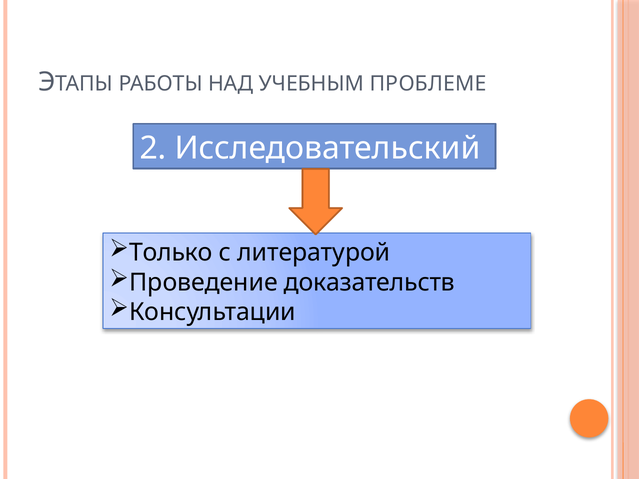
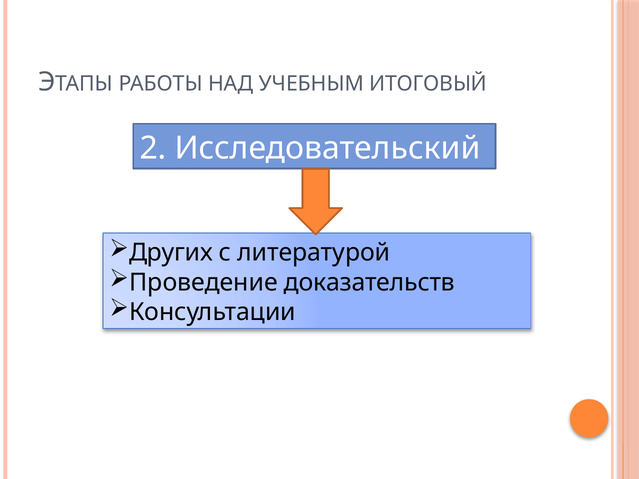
ПРОБЛЕМЕ: ПРОБЛЕМЕ -> ИТОГОВЫЙ
Только: Только -> Других
